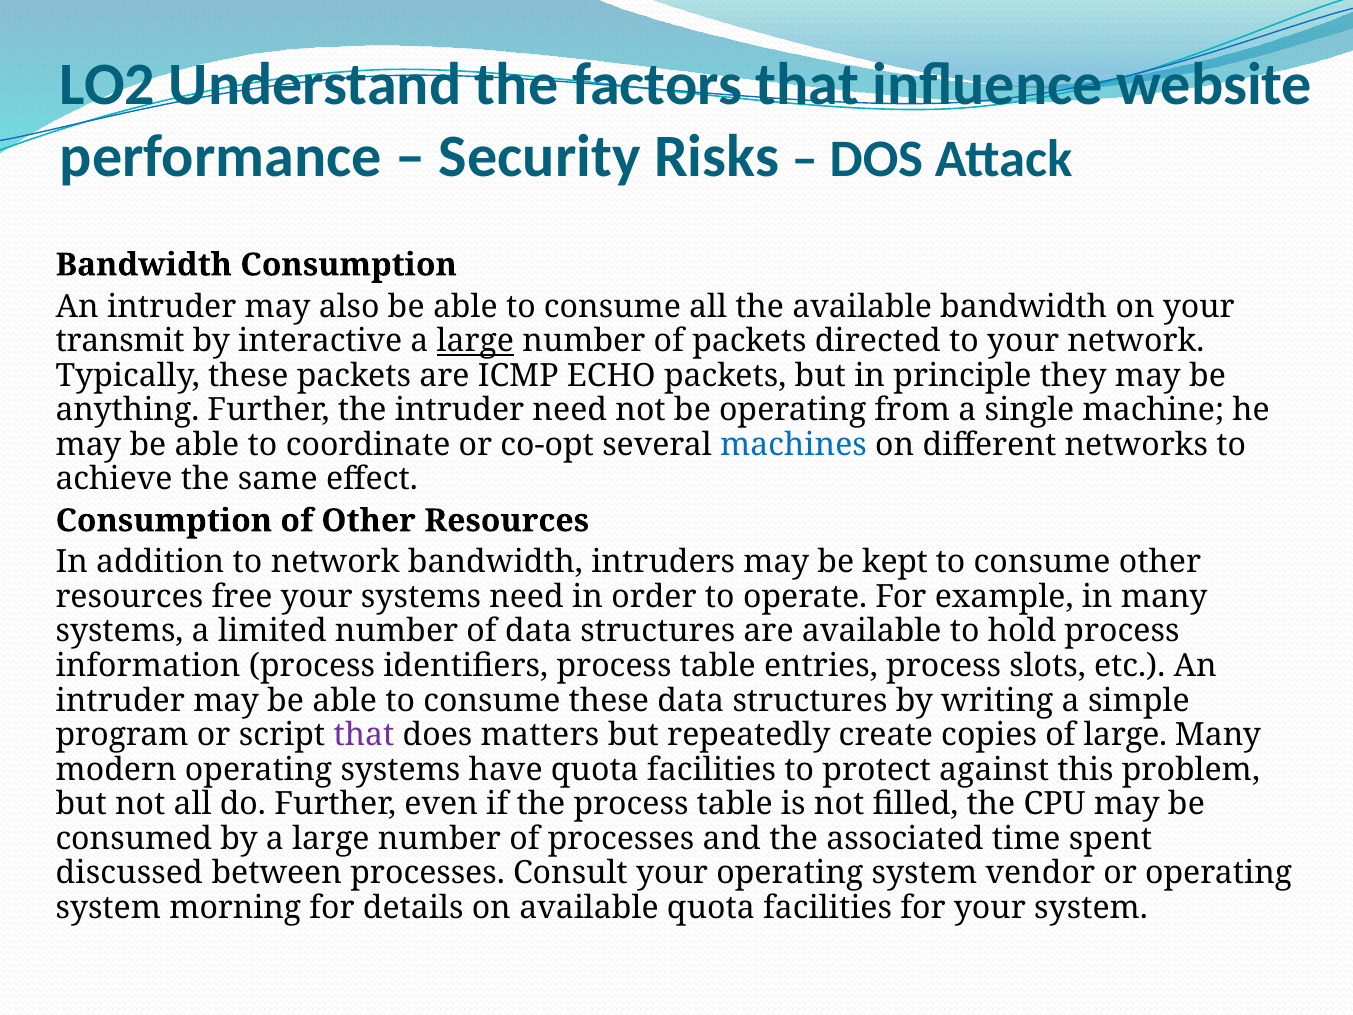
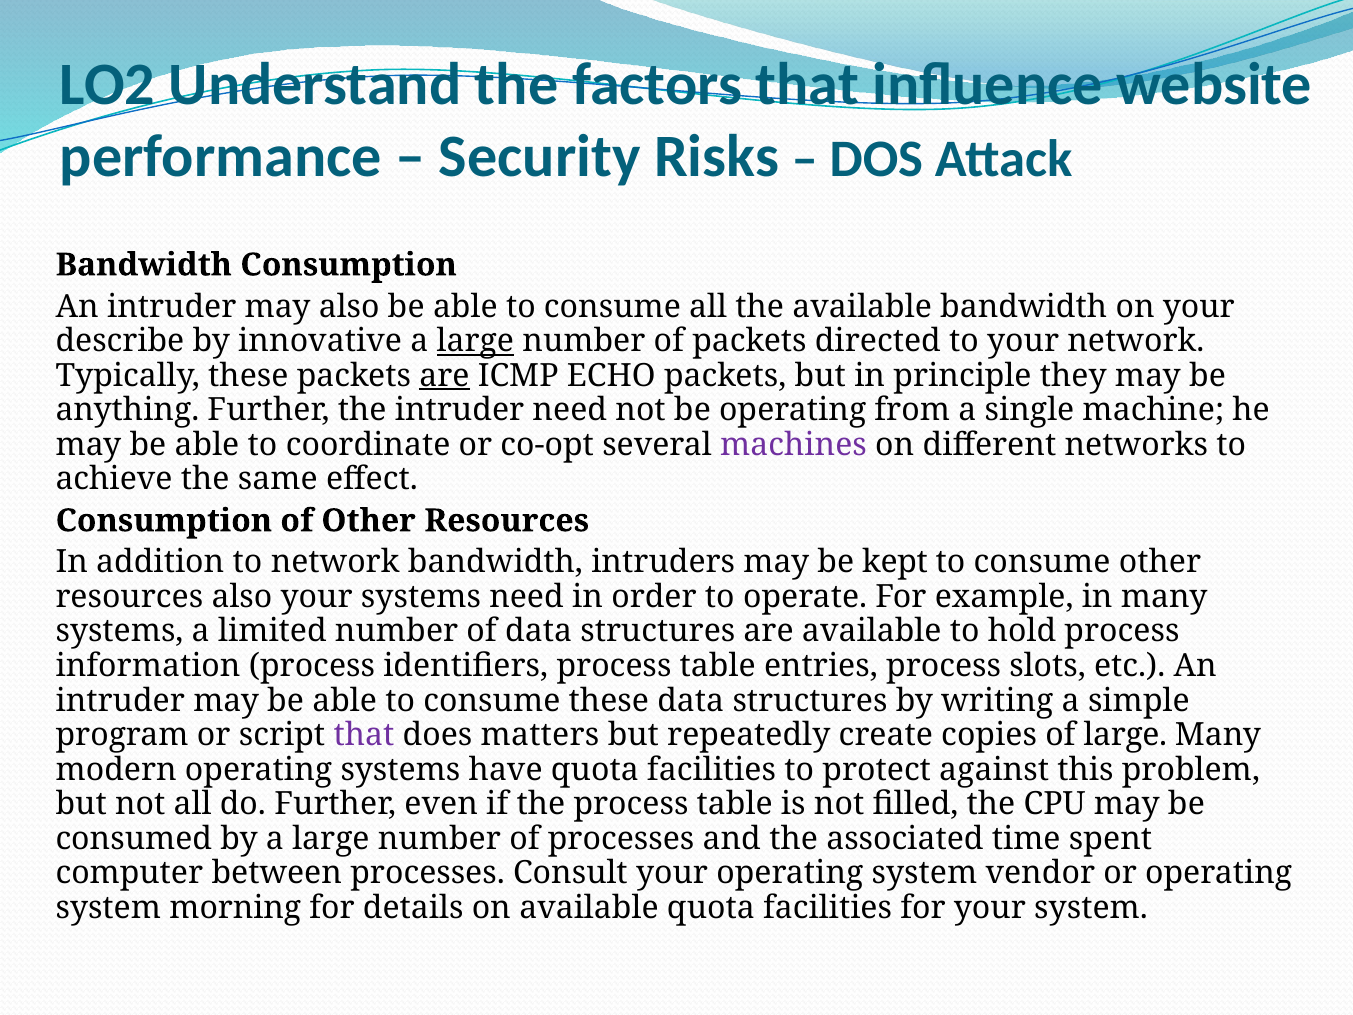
transmit: transmit -> describe
interactive: interactive -> innovative
are at (444, 375) underline: none -> present
machines colour: blue -> purple
resources free: free -> also
discussed: discussed -> computer
